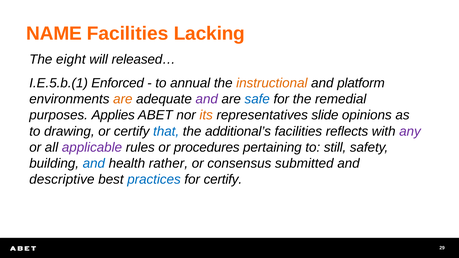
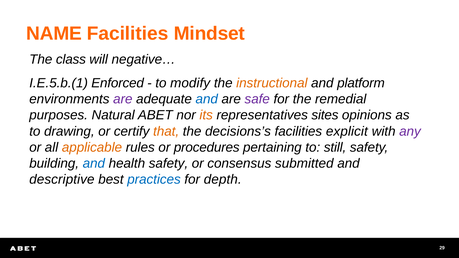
Lacking: Lacking -> Mindset
eight: eight -> class
released…: released… -> negative…
annual: annual -> modify
are at (123, 99) colour: orange -> purple
and at (207, 99) colour: purple -> blue
safe colour: blue -> purple
Applies: Applies -> Natural
slide: slide -> sites
that colour: blue -> orange
additional’s: additional’s -> decisions’s
reflects: reflects -> explicit
applicable colour: purple -> orange
health rather: rather -> safety
for certify: certify -> depth
